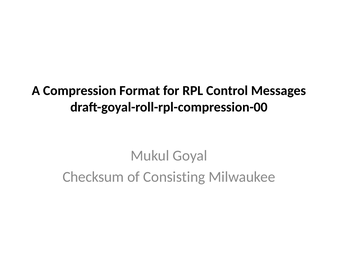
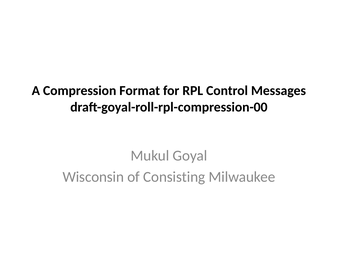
Checksum: Checksum -> Wisconsin
